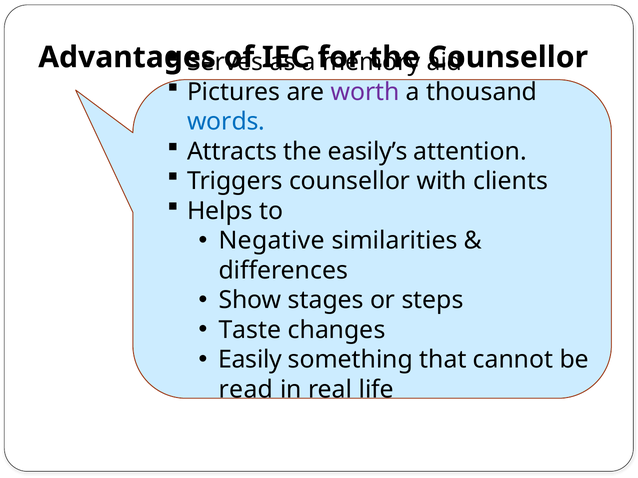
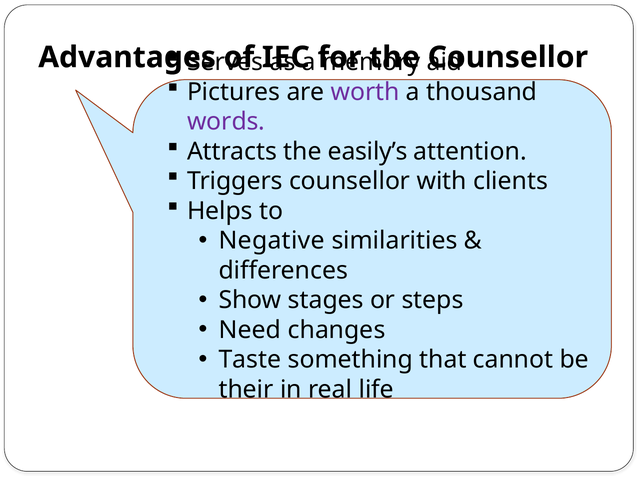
words colour: blue -> purple
Taste: Taste -> Need
Easily: Easily -> Taste
read: read -> their
